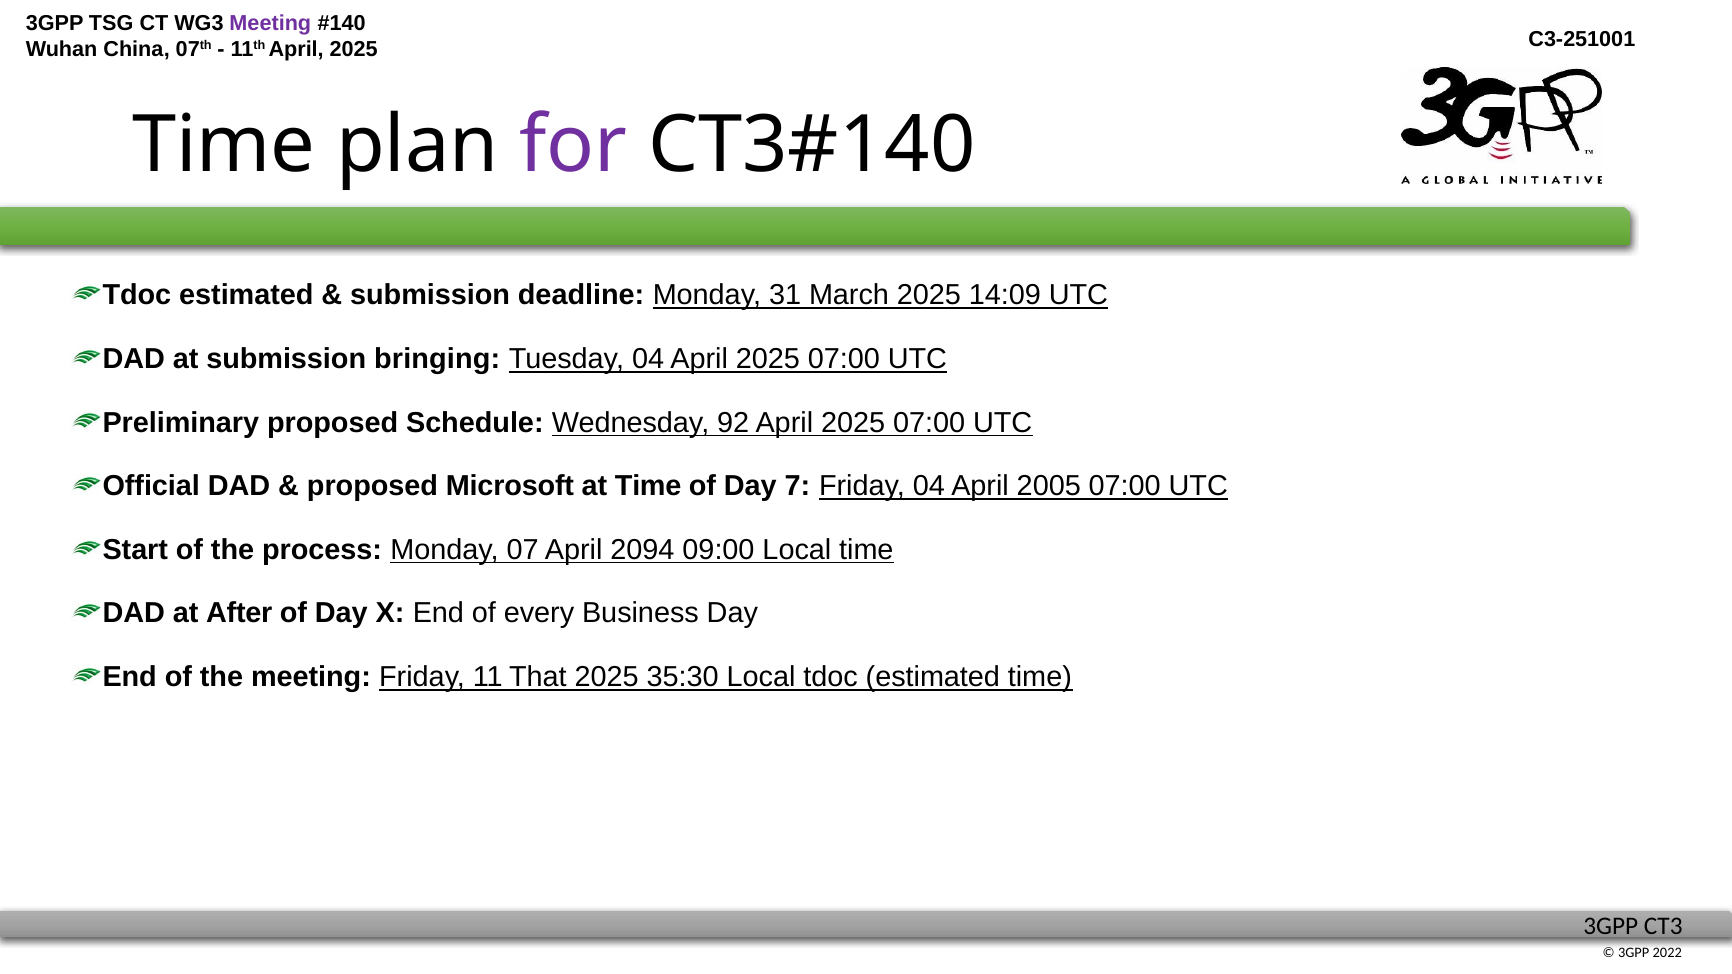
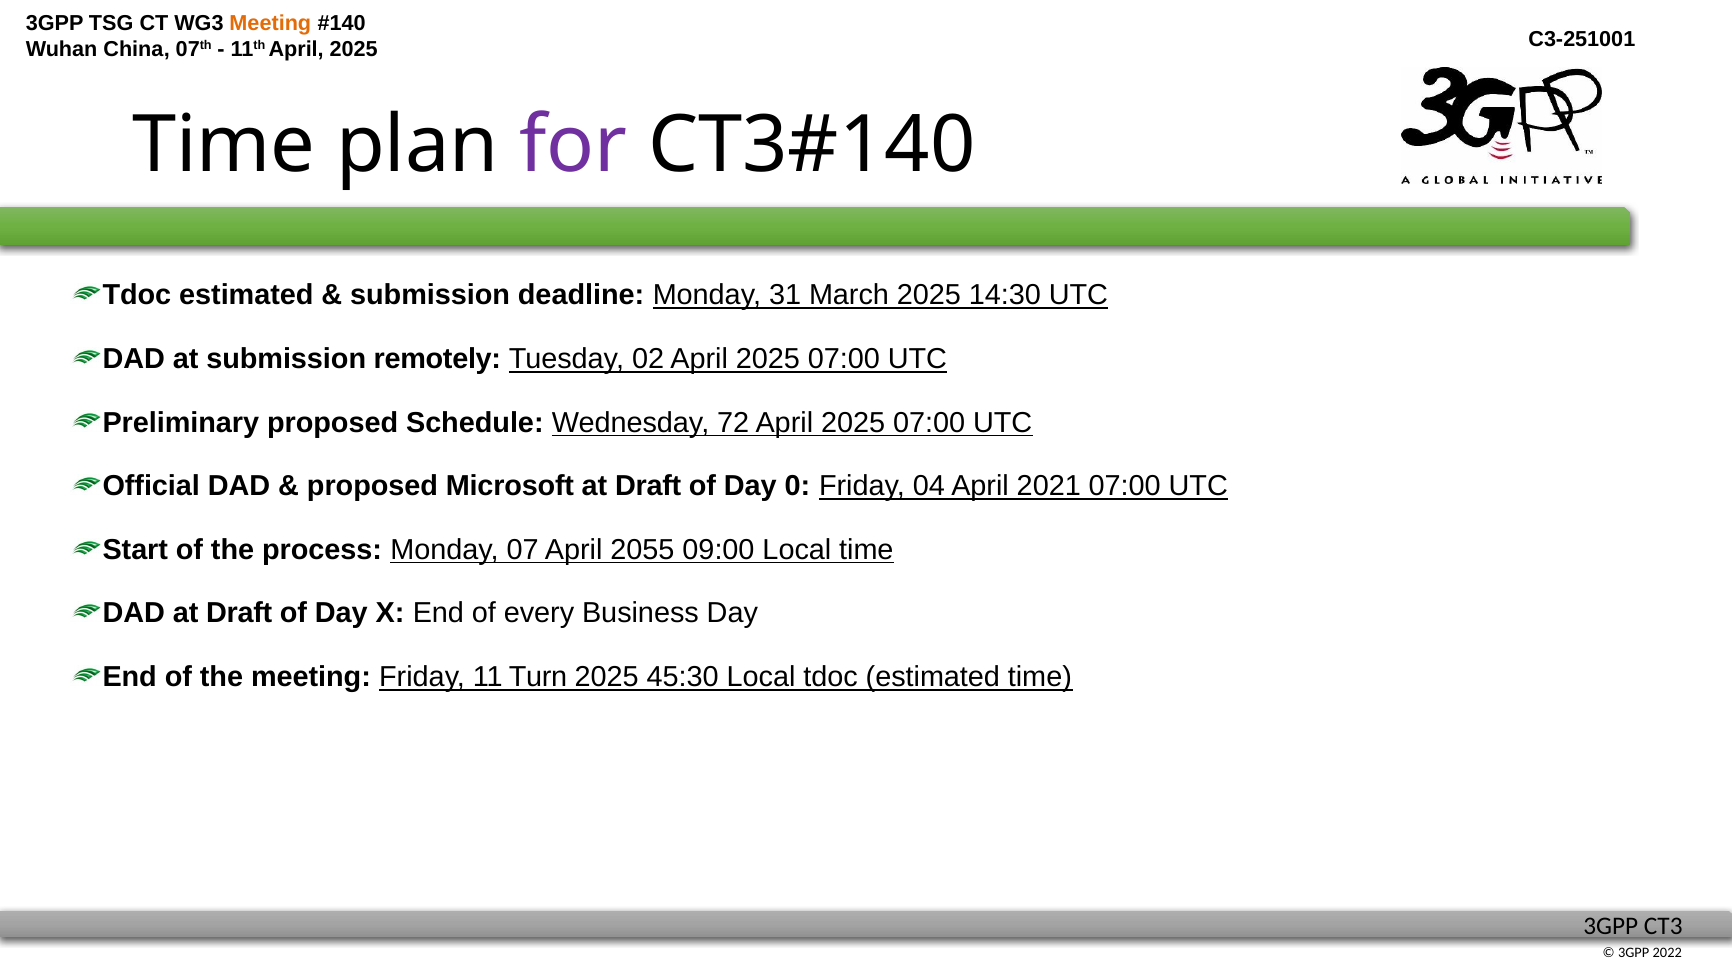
Meeting at (270, 23) colour: purple -> orange
14:09: 14:09 -> 14:30
bringing: bringing -> remotely
Tuesday 04: 04 -> 02
92: 92 -> 72
Time at (648, 486): Time -> Draft
7: 7 -> 0
2005: 2005 -> 2021
2094: 2094 -> 2055
DAD at After: After -> Draft
That: That -> Turn
35:30: 35:30 -> 45:30
